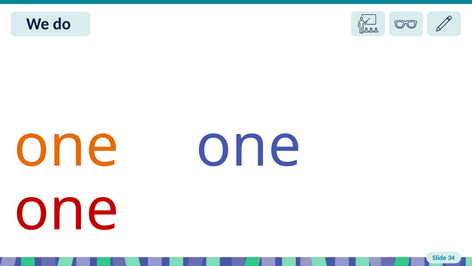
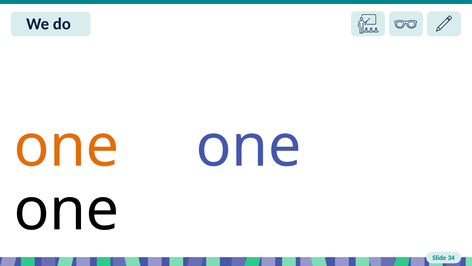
one at (66, 210) colour: red -> black
